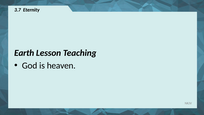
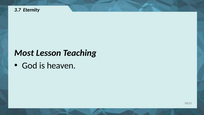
Earth: Earth -> Most
